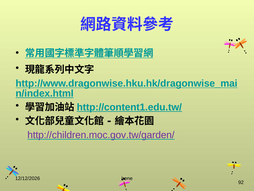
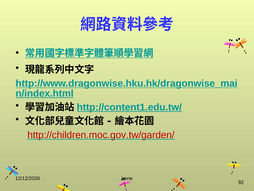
http://children.moc.gov.tw/garden/ colour: purple -> red
